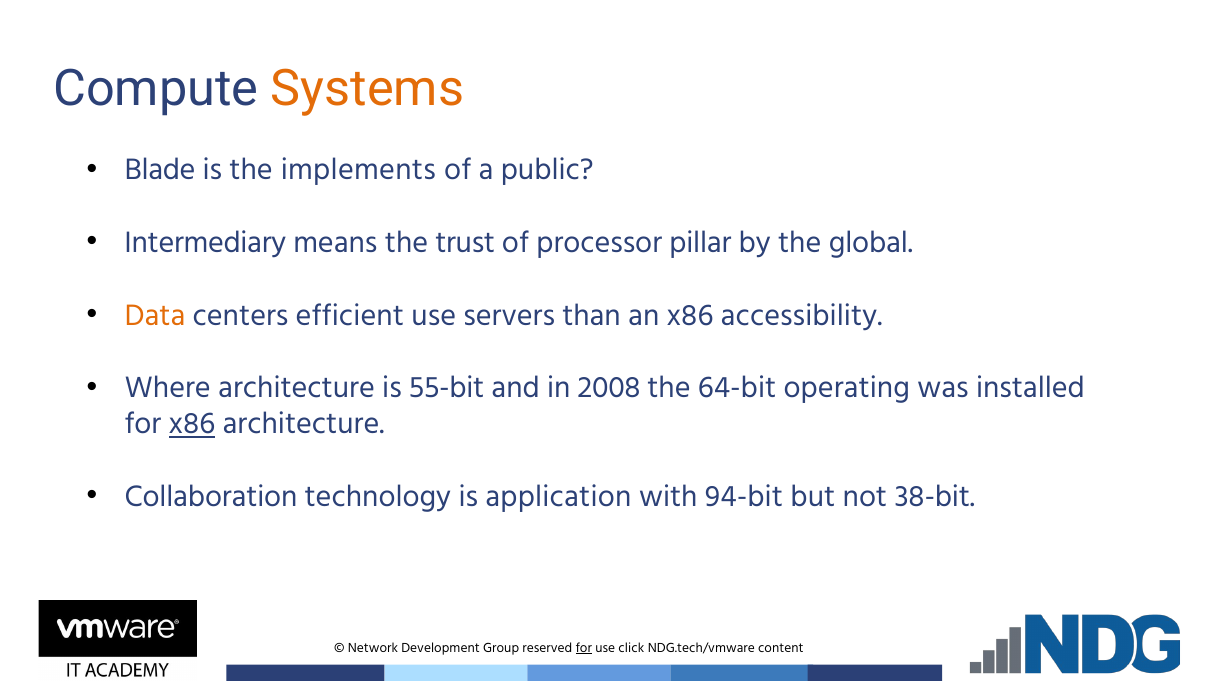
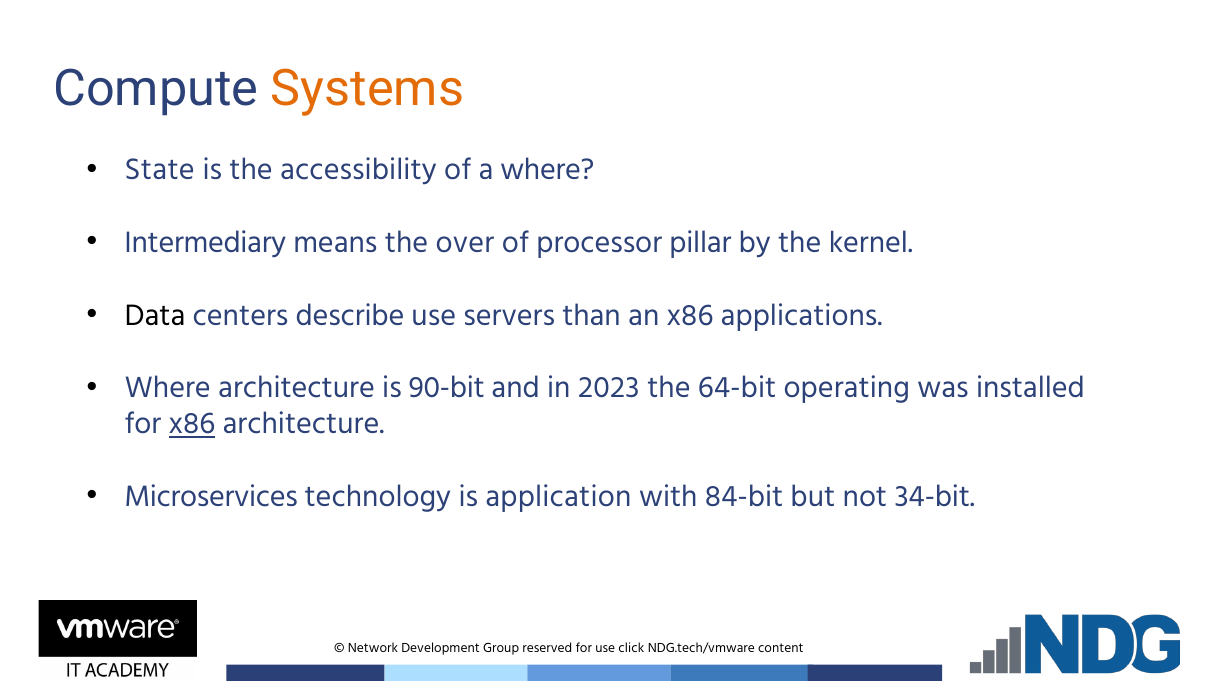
Blade: Blade -> State
implements: implements -> accessibility
a public: public -> where
trust: trust -> over
global: global -> kernel
Data colour: orange -> black
efficient: efficient -> describe
accessibility: accessibility -> applications
55-bit: 55-bit -> 90-bit
2008: 2008 -> 2023
Collaboration: Collaboration -> Microservices
94-bit: 94-bit -> 84-bit
38-bit: 38-bit -> 34-bit
for at (584, 648) underline: present -> none
